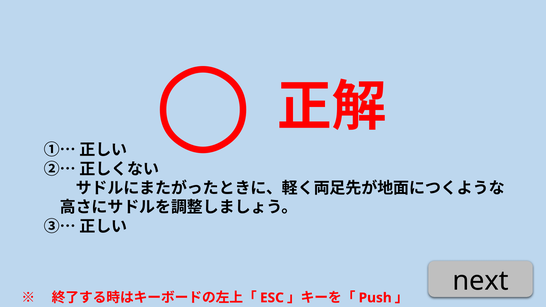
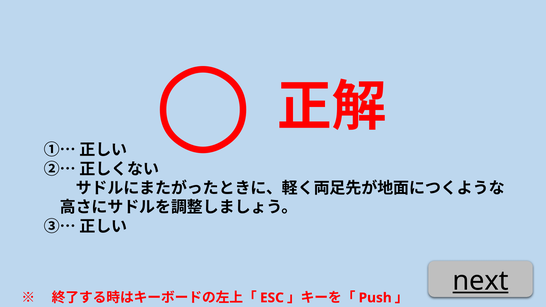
next underline: none -> present
